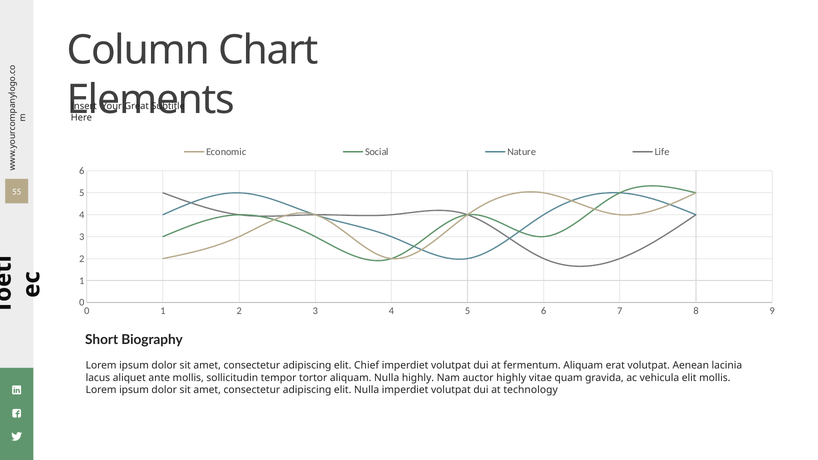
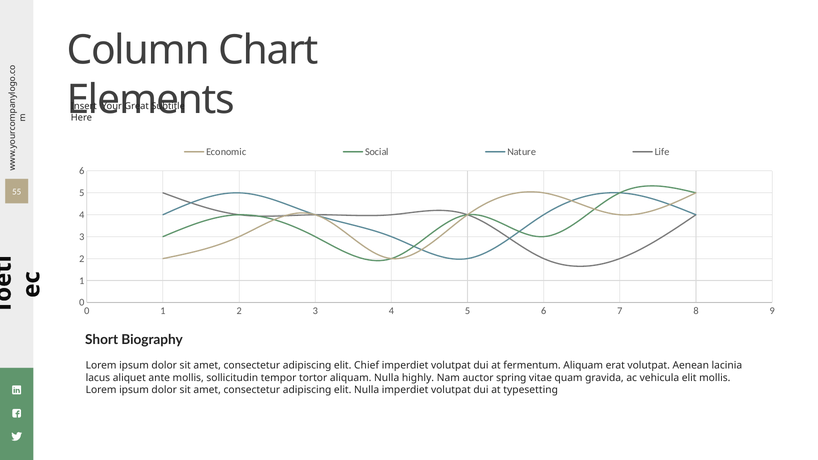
auctor highly: highly -> spring
technology: technology -> typesetting
